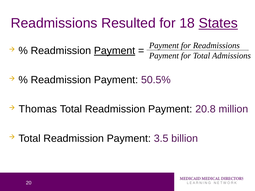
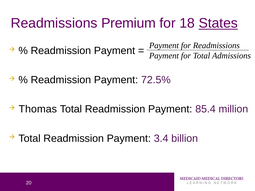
Resulted: Resulted -> Premium
Payment at (115, 51) underline: present -> none
50.5%: 50.5% -> 72.5%
20.8: 20.8 -> 85.4
3.5: 3.5 -> 3.4
